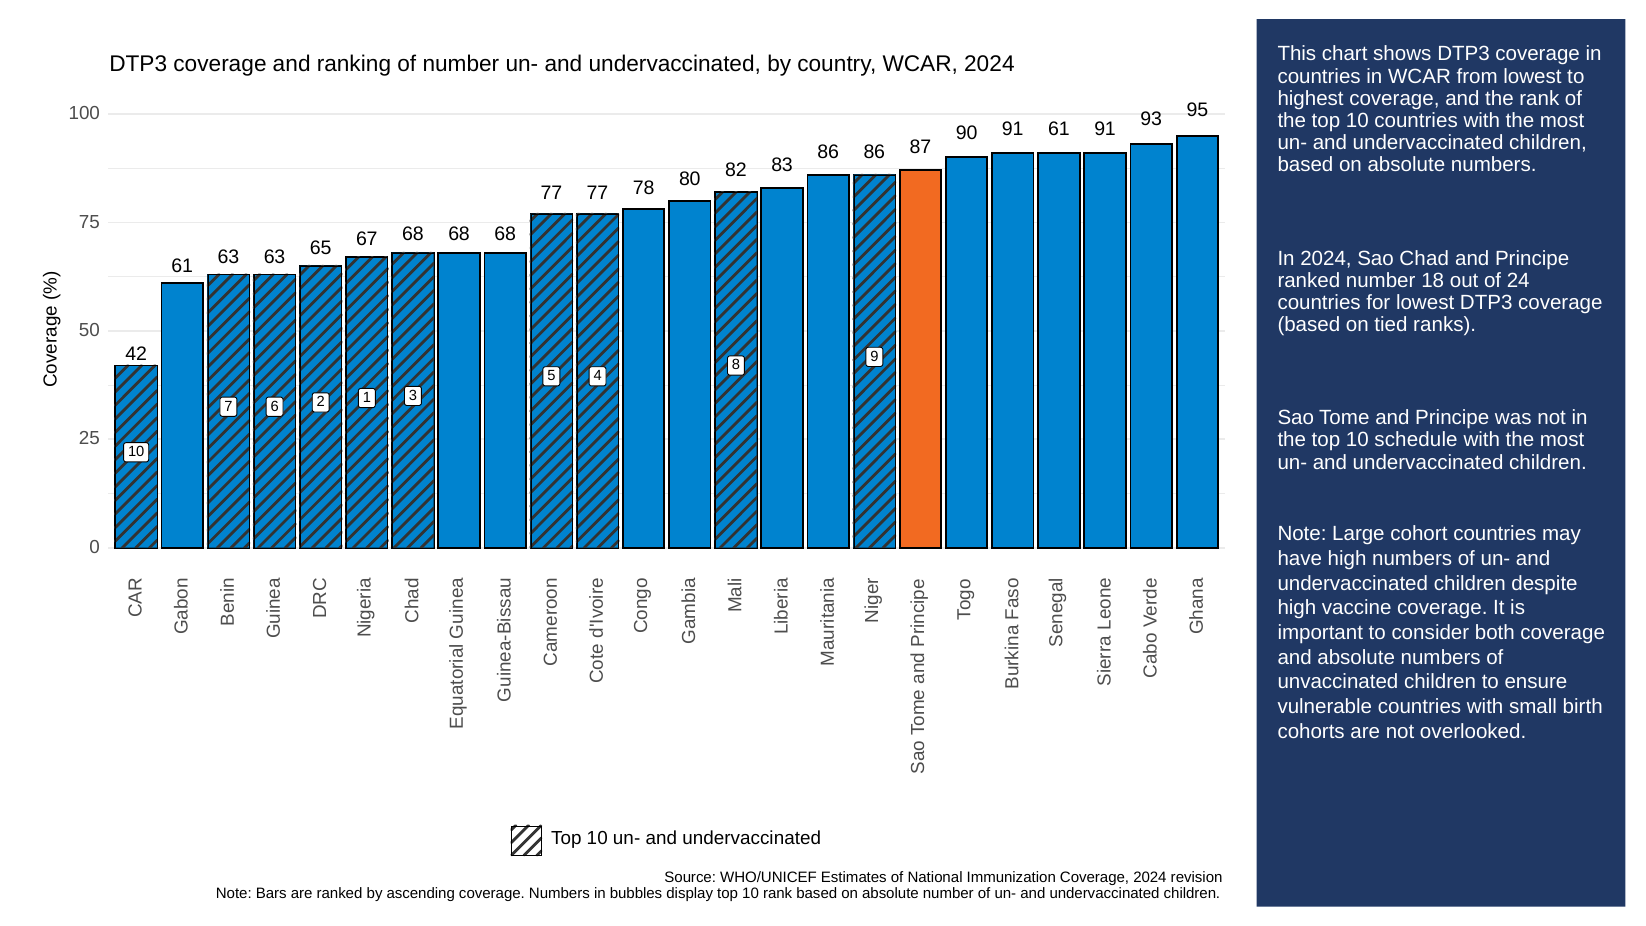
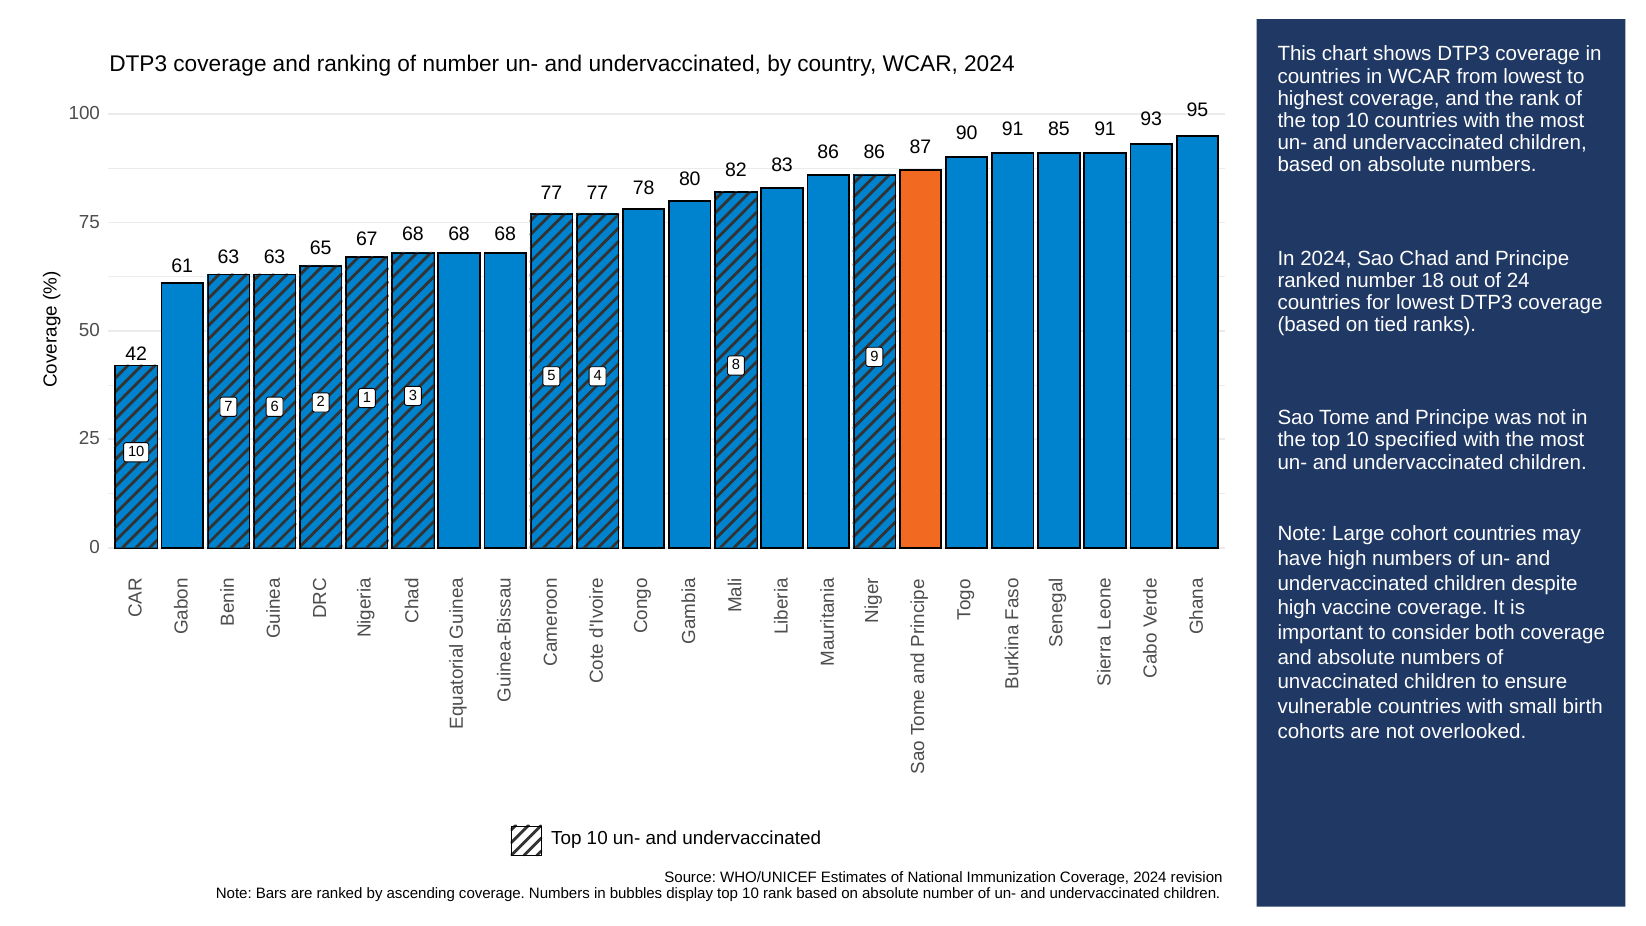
91 61: 61 -> 85
schedule: schedule -> specified
